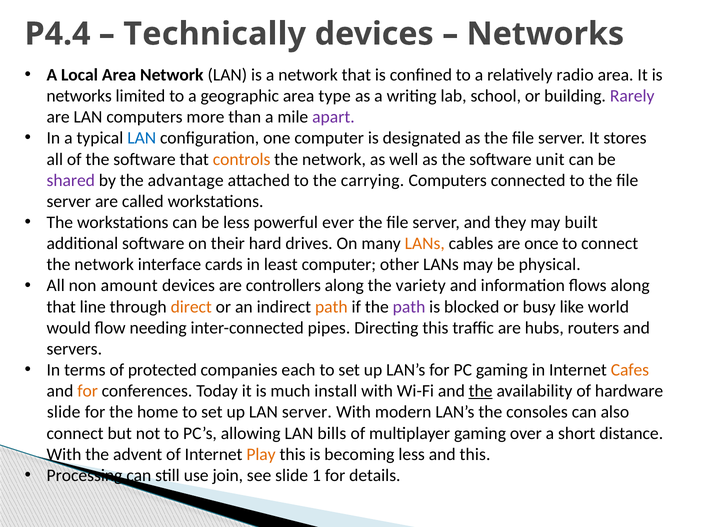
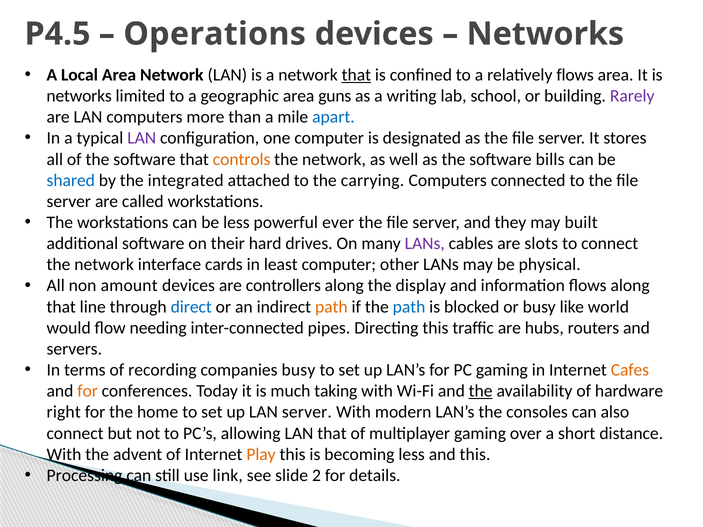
P4.4: P4.4 -> P4.5
Technically: Technically -> Operations
that at (356, 75) underline: none -> present
relatively radio: radio -> flows
type: type -> guns
apart colour: purple -> blue
LAN at (142, 138) colour: blue -> purple
unit: unit -> bills
shared colour: purple -> blue
advantage: advantage -> integrated
LANs at (425, 244) colour: orange -> purple
once: once -> slots
variety: variety -> display
direct colour: orange -> blue
path at (409, 307) colour: purple -> blue
protected: protected -> recording
companies each: each -> busy
install: install -> taking
slide at (64, 412): slide -> right
LAN bills: bills -> that
join: join -> link
1: 1 -> 2
